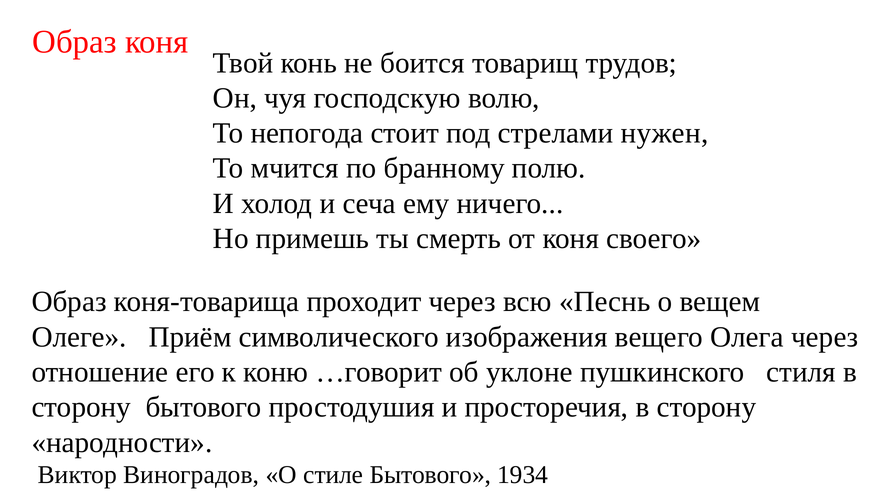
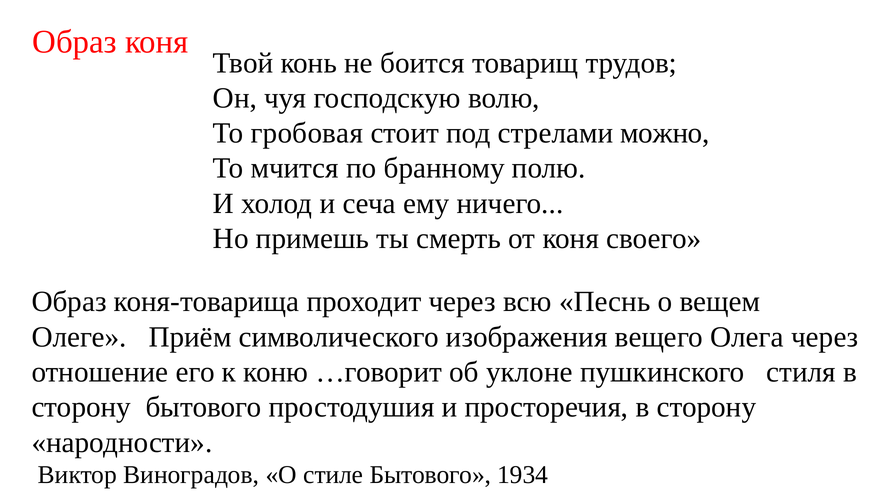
непогода: непогода -> гробовая
нужен: нужен -> можно
